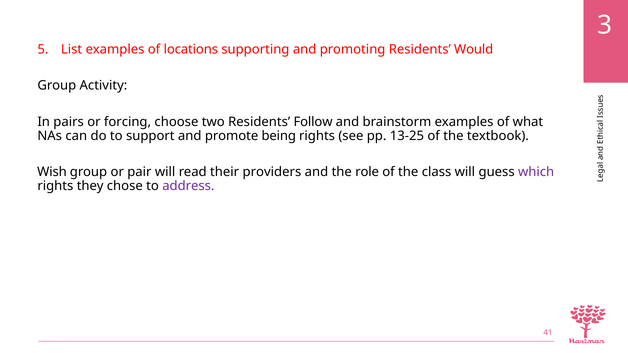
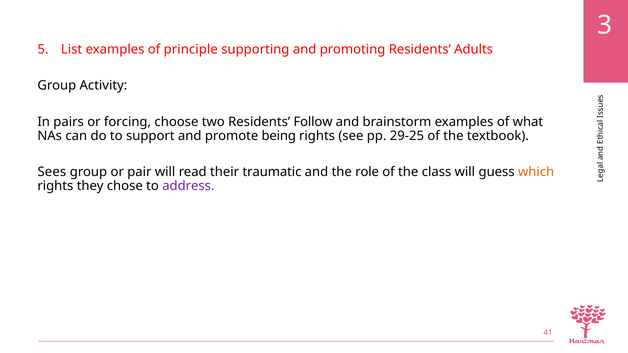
locations: locations -> principle
Would: Would -> Adults
13-25: 13-25 -> 29-25
Wish: Wish -> Sees
providers: providers -> traumatic
which colour: purple -> orange
